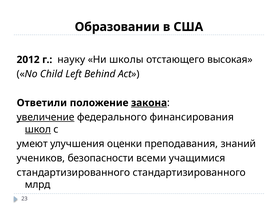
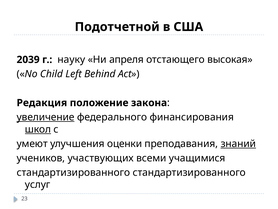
Образовании: Образовании -> Подотчетной
2012: 2012 -> 2039
школы: школы -> апреля
Ответили: Ответили -> Редакция
закона underline: present -> none
знаний underline: none -> present
безопасности: безопасности -> участвующих
млрд: млрд -> услуг
